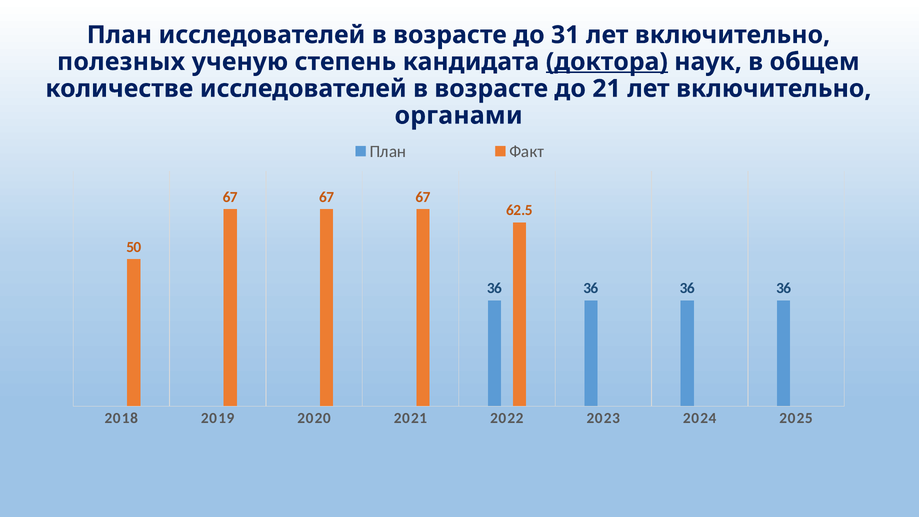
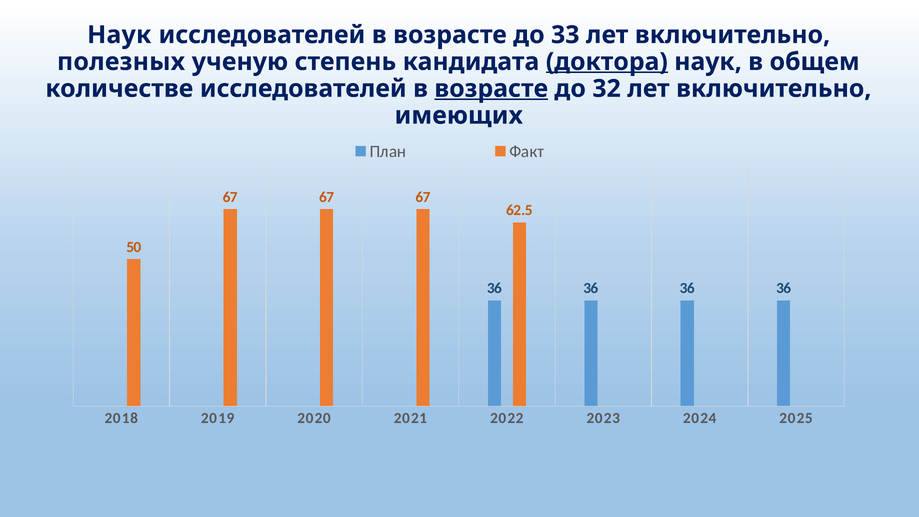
План at (119, 35): План -> Наук
31: 31 -> 33
возрасте at (491, 89) underline: none -> present
21: 21 -> 32
органами: органами -> имеющих
